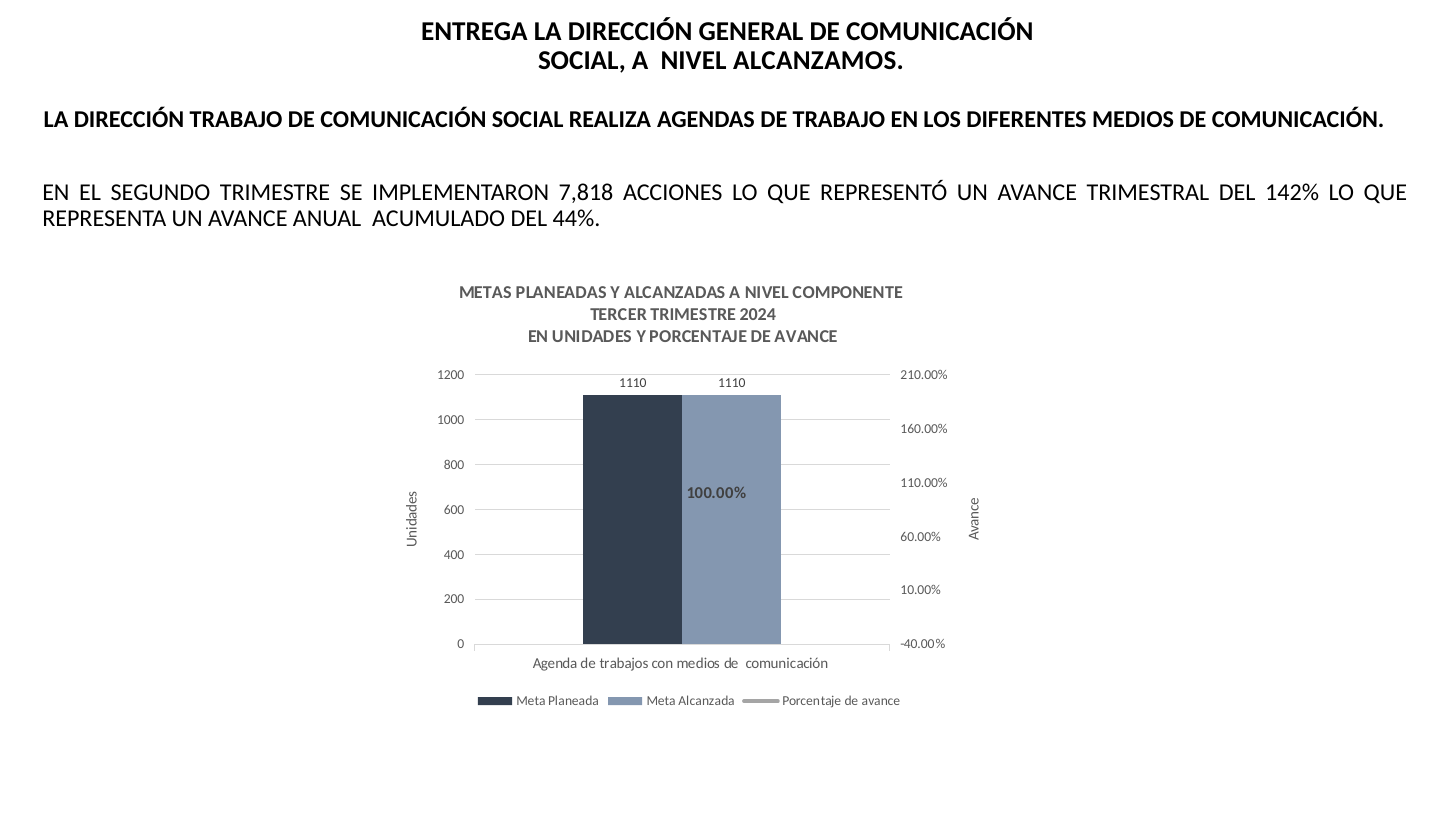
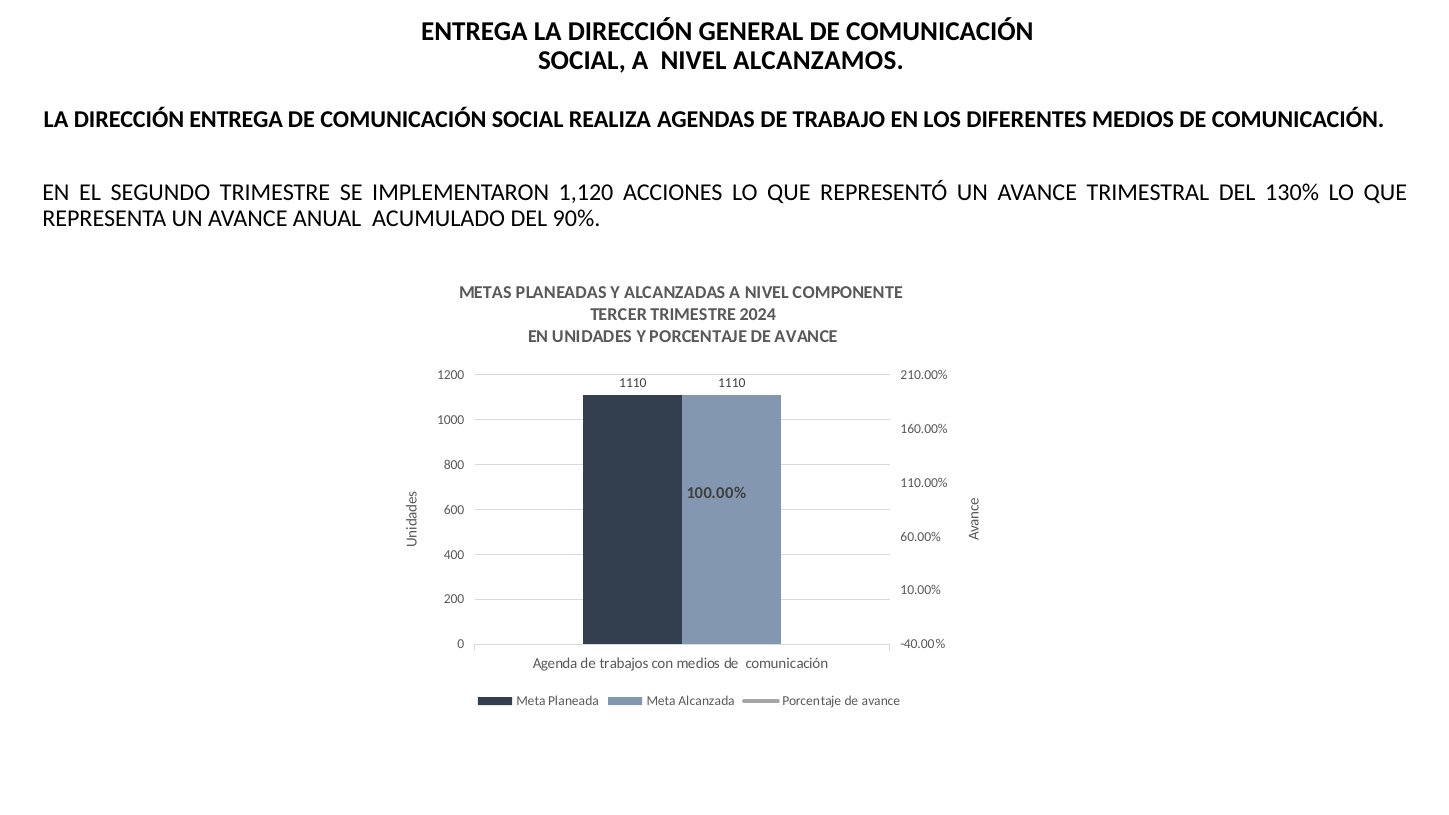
DIRECCIÓN TRABAJO: TRABAJO -> ENTREGA
7,818: 7,818 -> 1,120
142%: 142% -> 130%
44%: 44% -> 90%
